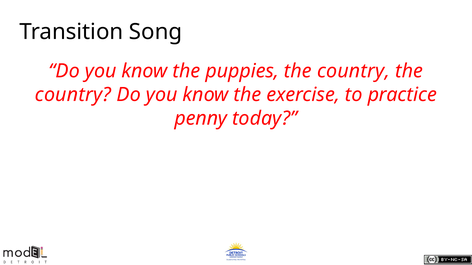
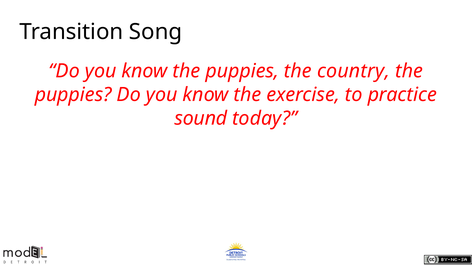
country at (73, 95): country -> puppies
penny: penny -> sound
